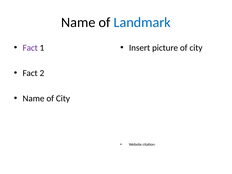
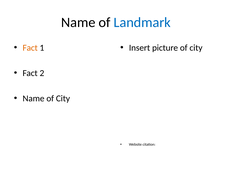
Fact at (30, 48) colour: purple -> orange
